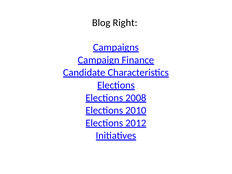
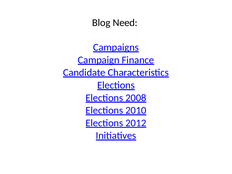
Right: Right -> Need
